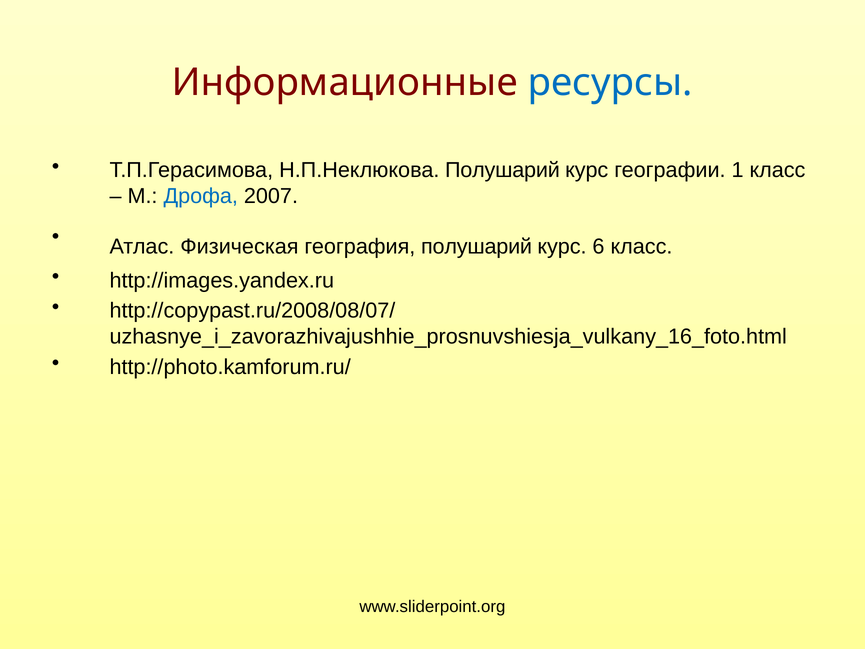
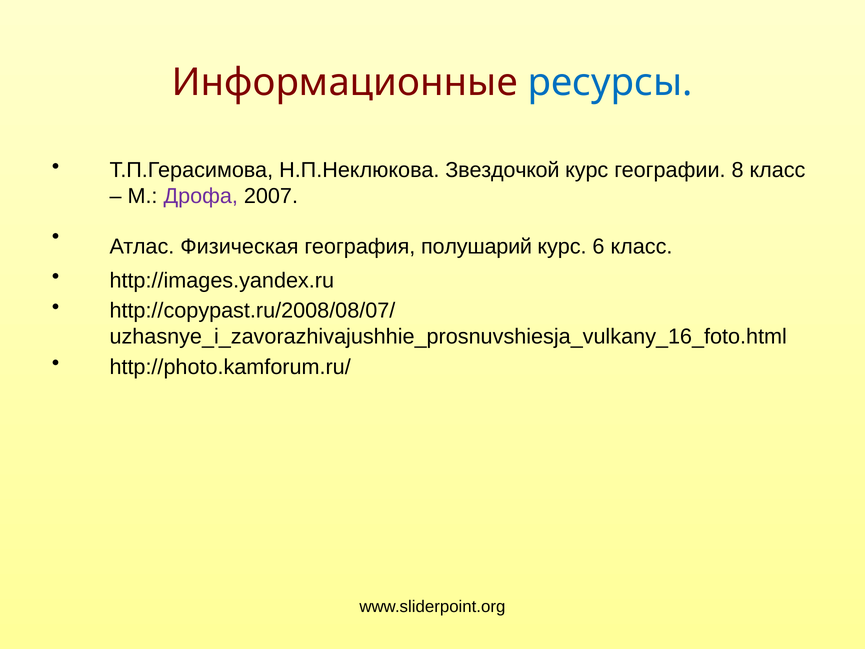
Н.П.Неклюкова Полушарий: Полушарий -> Звездочкой
1: 1 -> 8
Дрофа colour: blue -> purple
